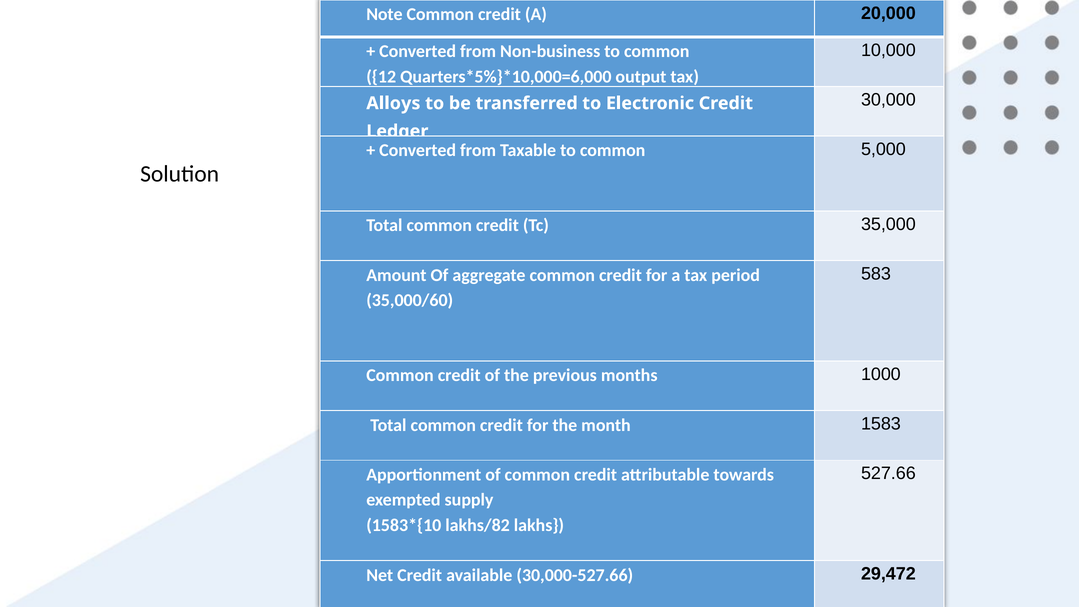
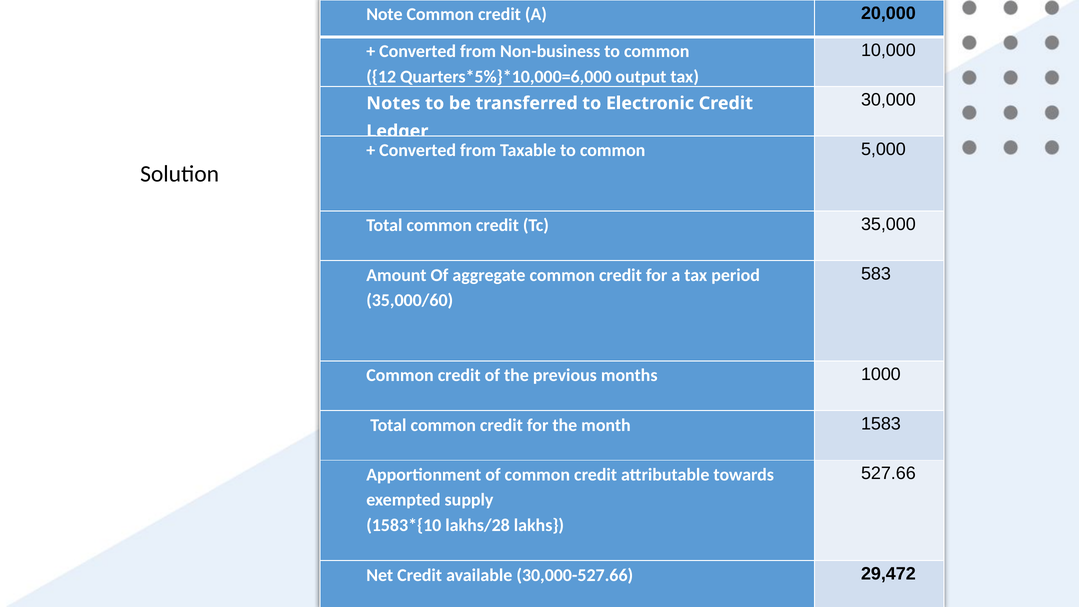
Alloys: Alloys -> Notes
lakhs/82: lakhs/82 -> lakhs/28
